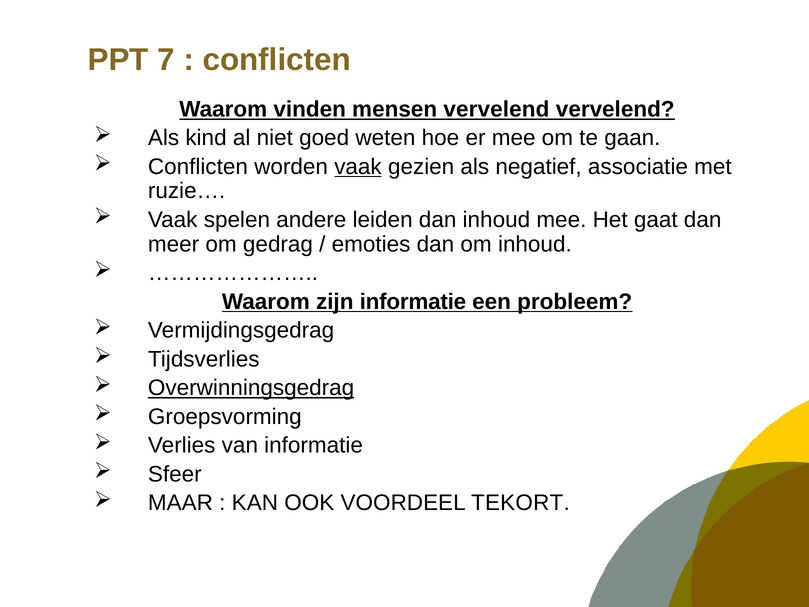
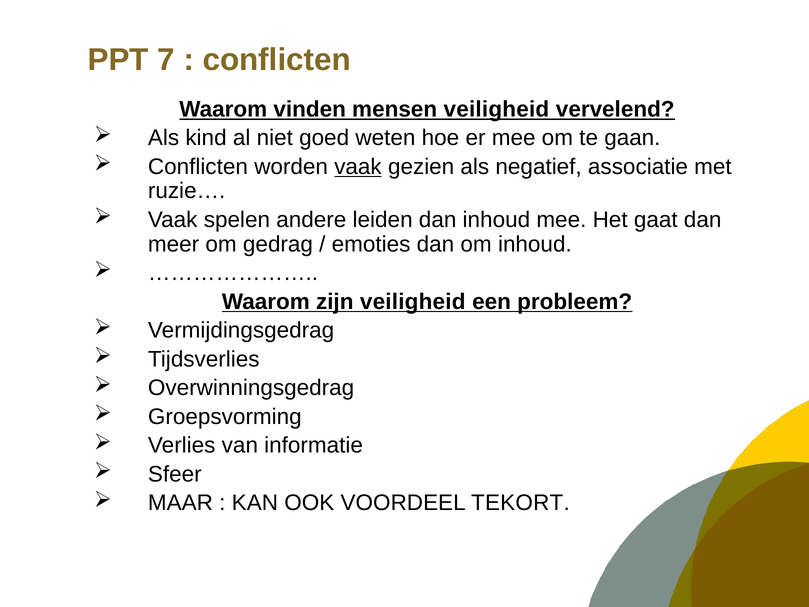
mensen vervelend: vervelend -> veiligheid
zijn informatie: informatie -> veiligheid
Overwinningsgedrag underline: present -> none
